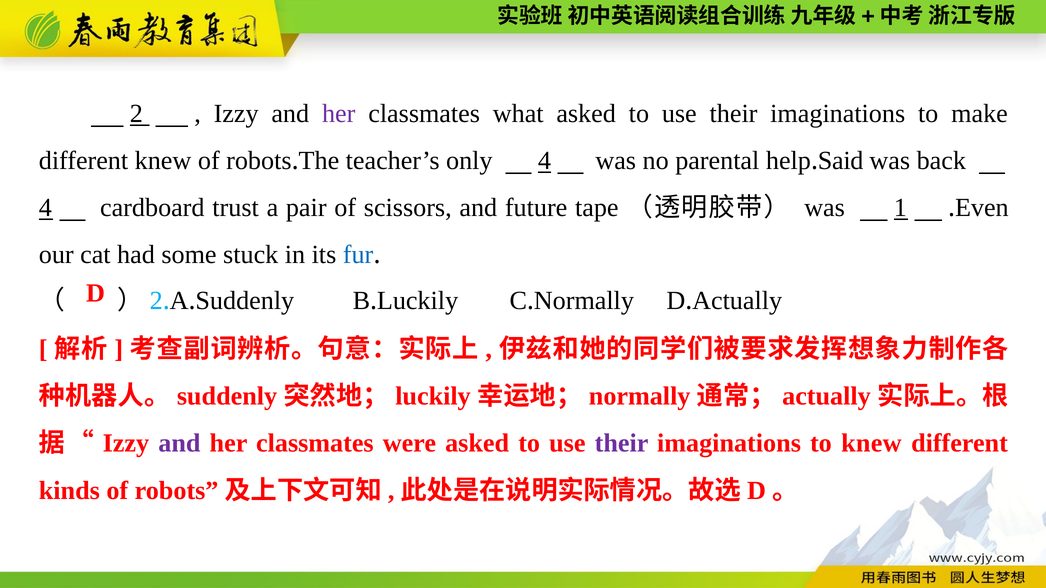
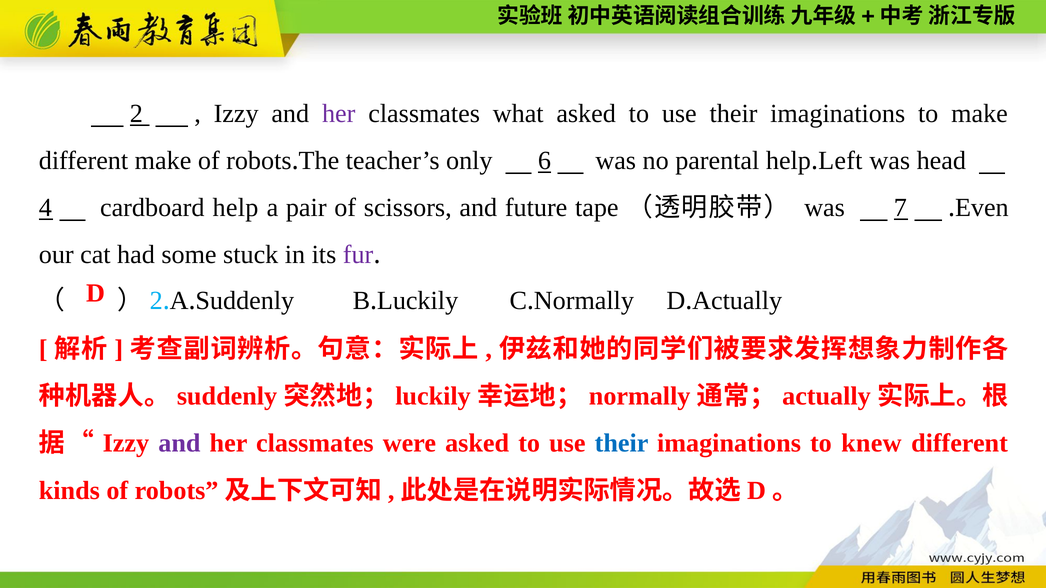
different knew: knew -> make
only 4: 4 -> 6
Said: Said -> Left
back: back -> head
cardboard trust: trust -> help
1: 1 -> 7
fur colour: blue -> purple
their at (622, 444) colour: purple -> blue
